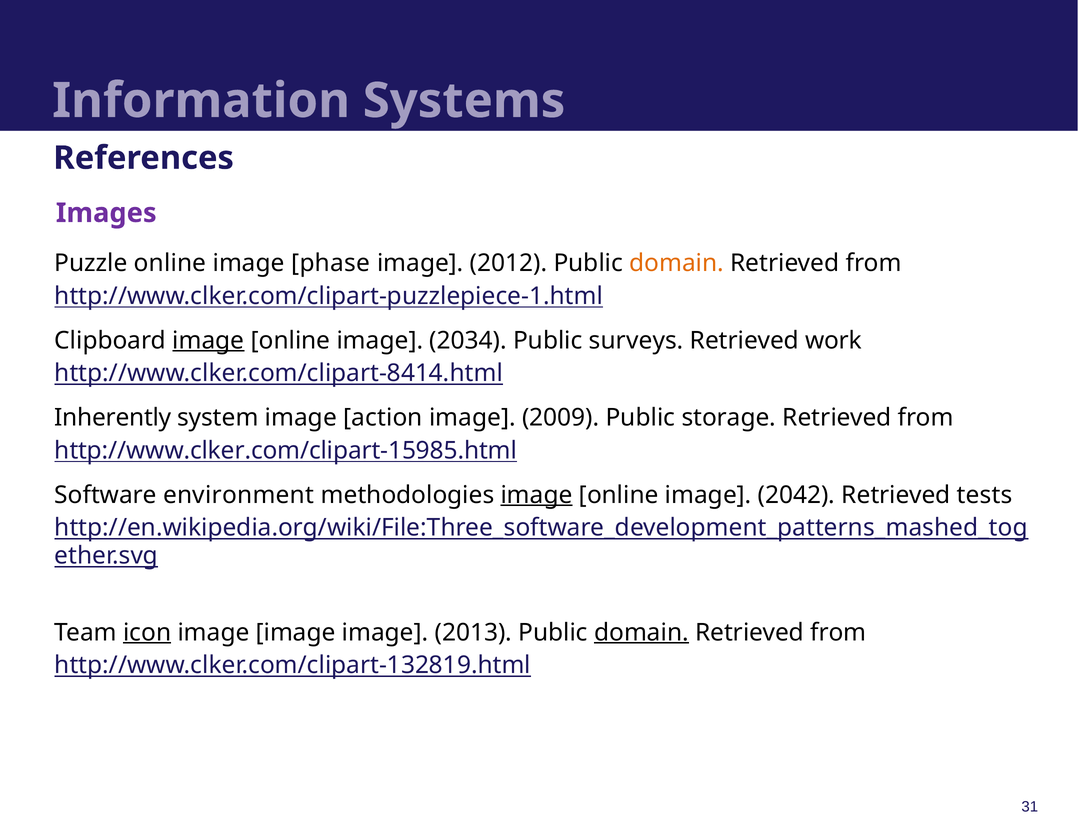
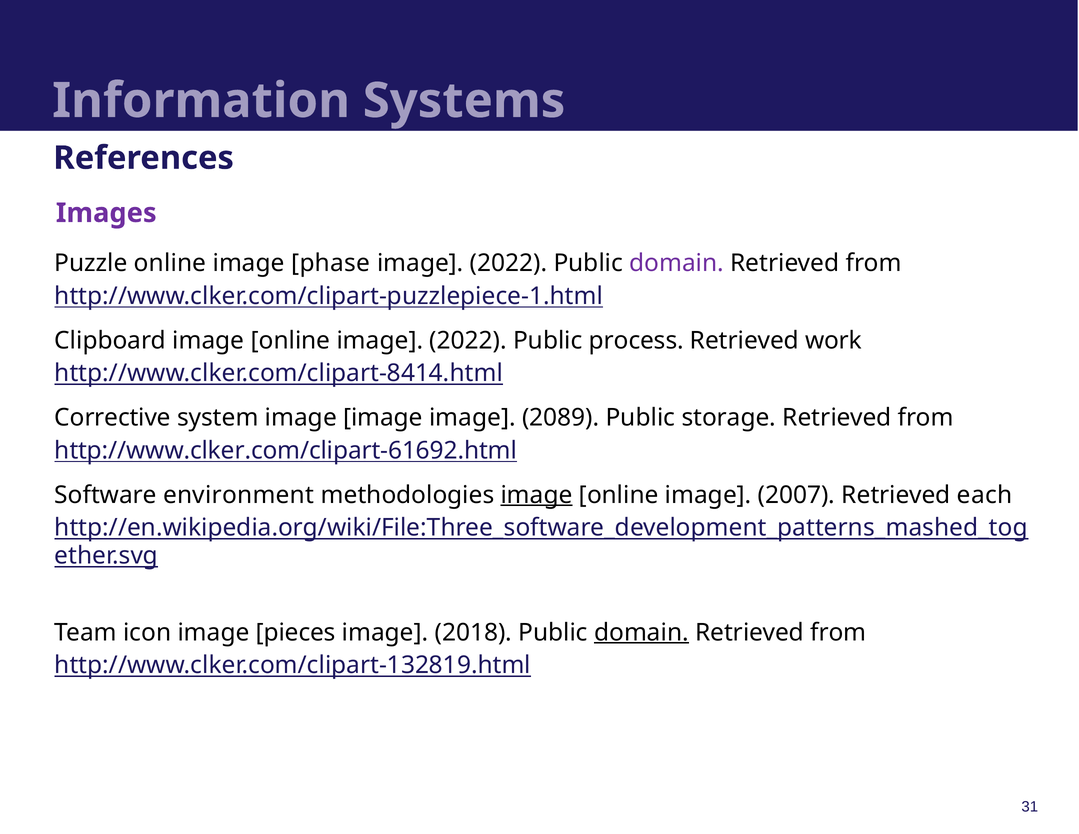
2012 at (508, 263): 2012 -> 2022
domain at (677, 263) colour: orange -> purple
image at (208, 340) underline: present -> none
online image 2034: 2034 -> 2022
surveys: surveys -> process
Inherently: Inherently -> Corrective
system image action: action -> image
2009: 2009 -> 2089
http://www.clker.com/clipart-15985.html: http://www.clker.com/clipart-15985.html -> http://www.clker.com/clipart-61692.html
2042: 2042 -> 2007
tests: tests -> each
icon underline: present -> none
image at (296, 632): image -> pieces
2013: 2013 -> 2018
